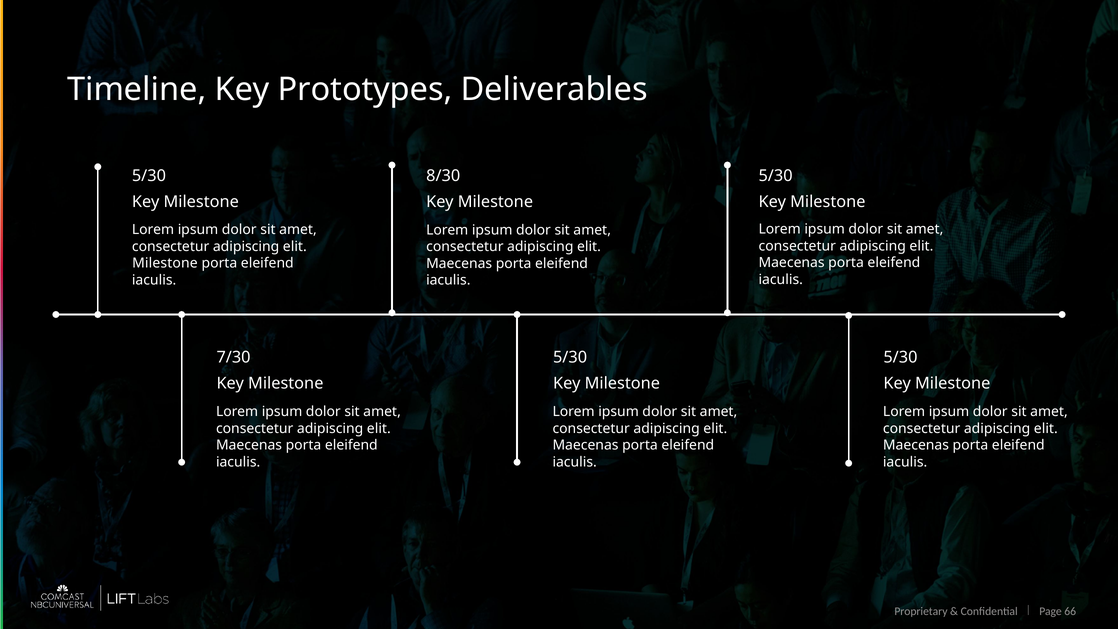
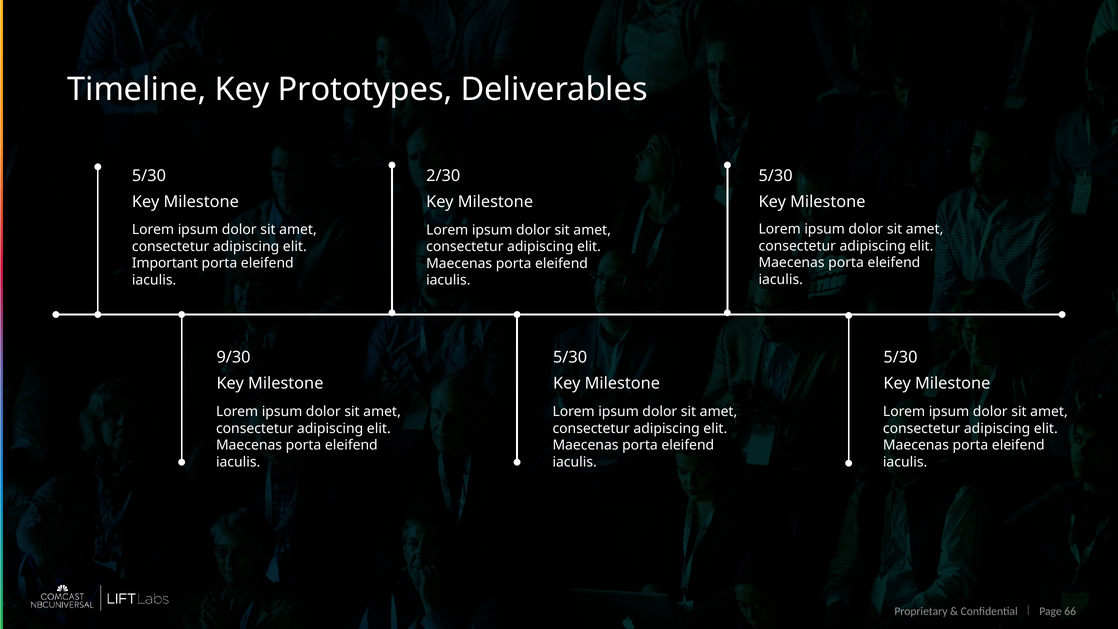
8/30: 8/30 -> 2/30
Milestone at (165, 263): Milestone -> Important
7/30: 7/30 -> 9/30
